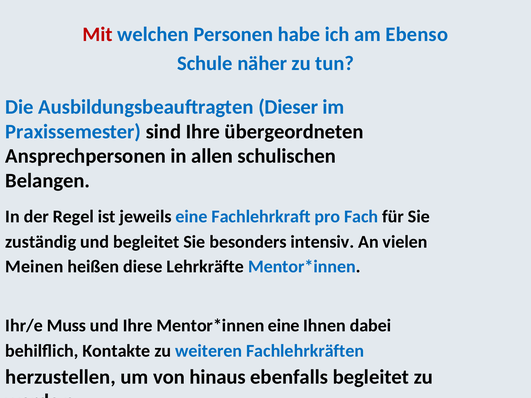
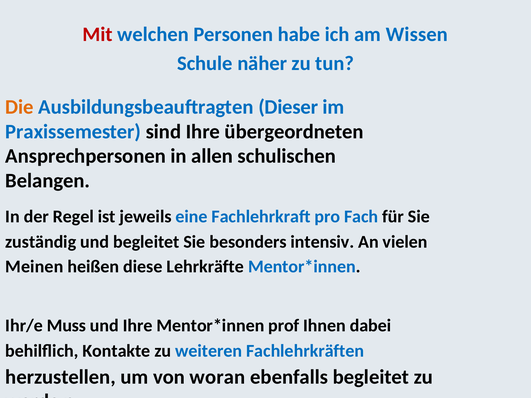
Ebenso: Ebenso -> Wissen
Die colour: blue -> orange
eine at (284, 326): eine -> prof
hinaus: hinaus -> woran
